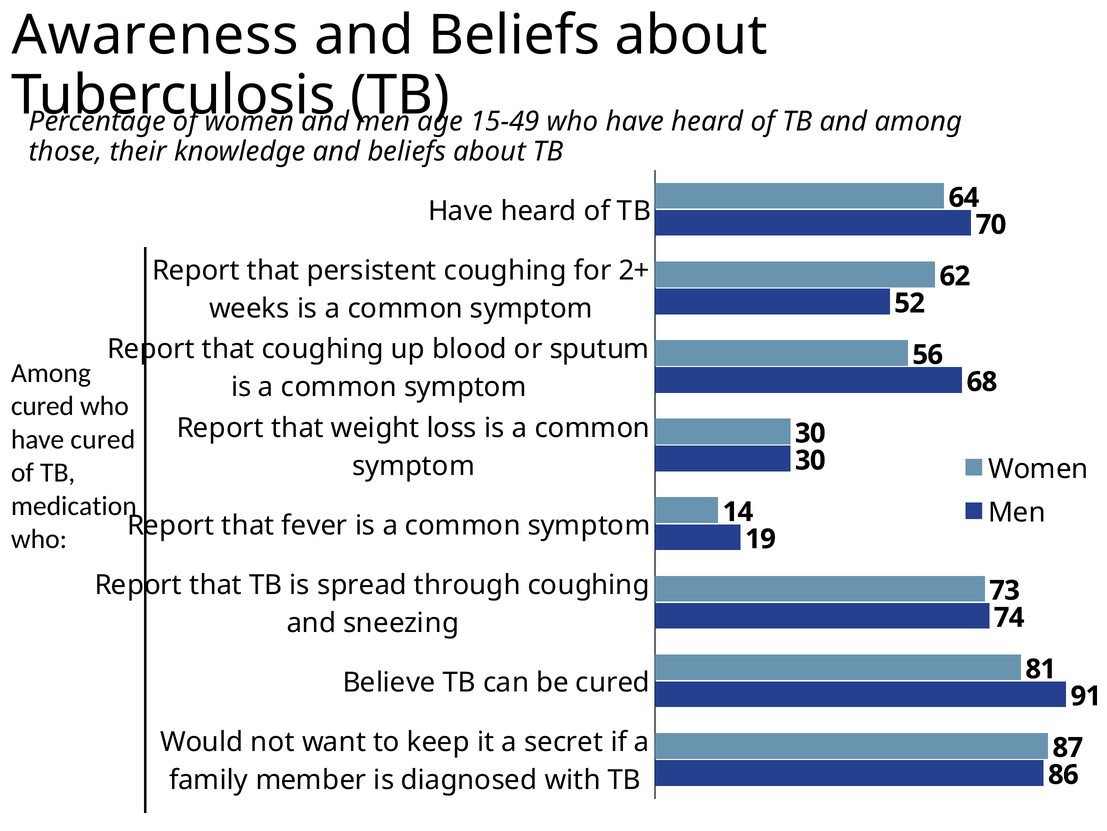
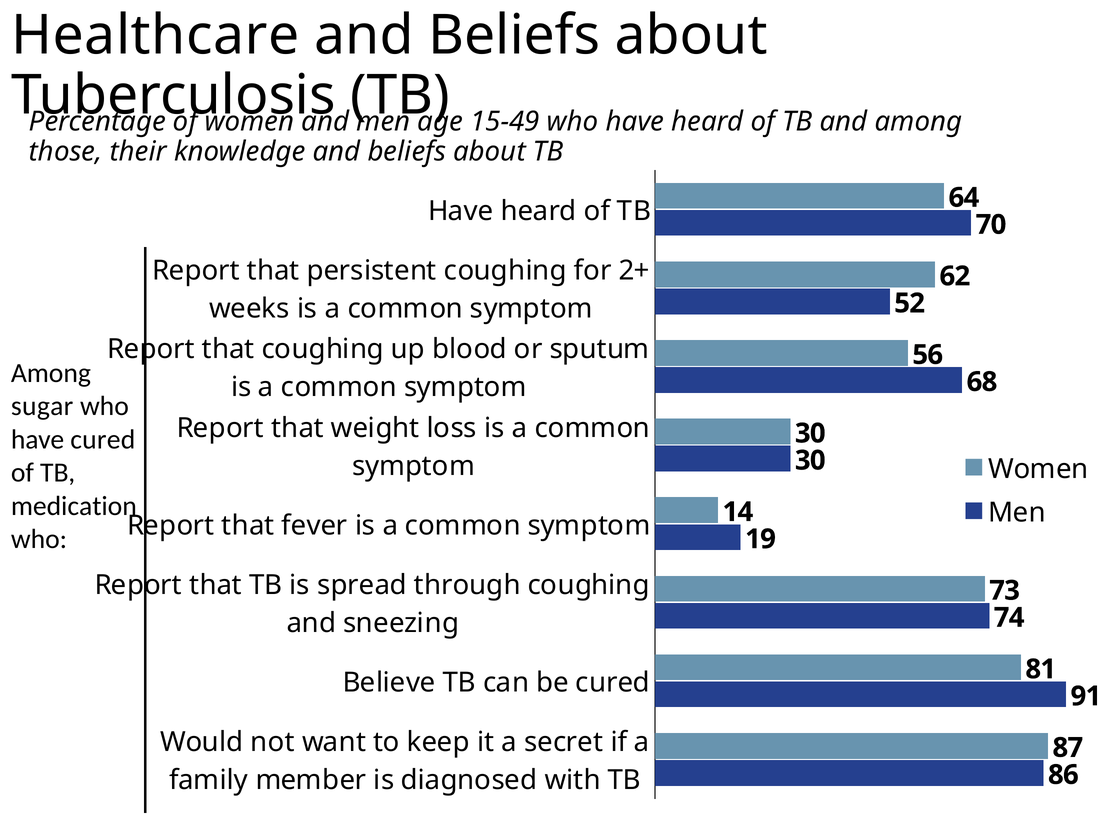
Awareness: Awareness -> Healthcare
cured at (42, 406): cured -> sugar
